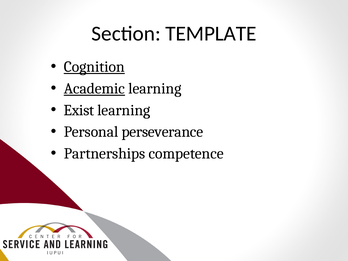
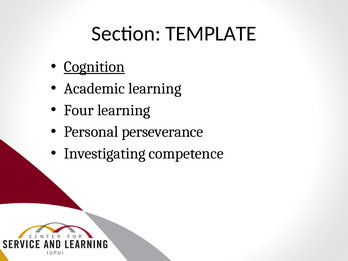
Academic underline: present -> none
Exist: Exist -> Four
Partnerships: Partnerships -> Investigating
